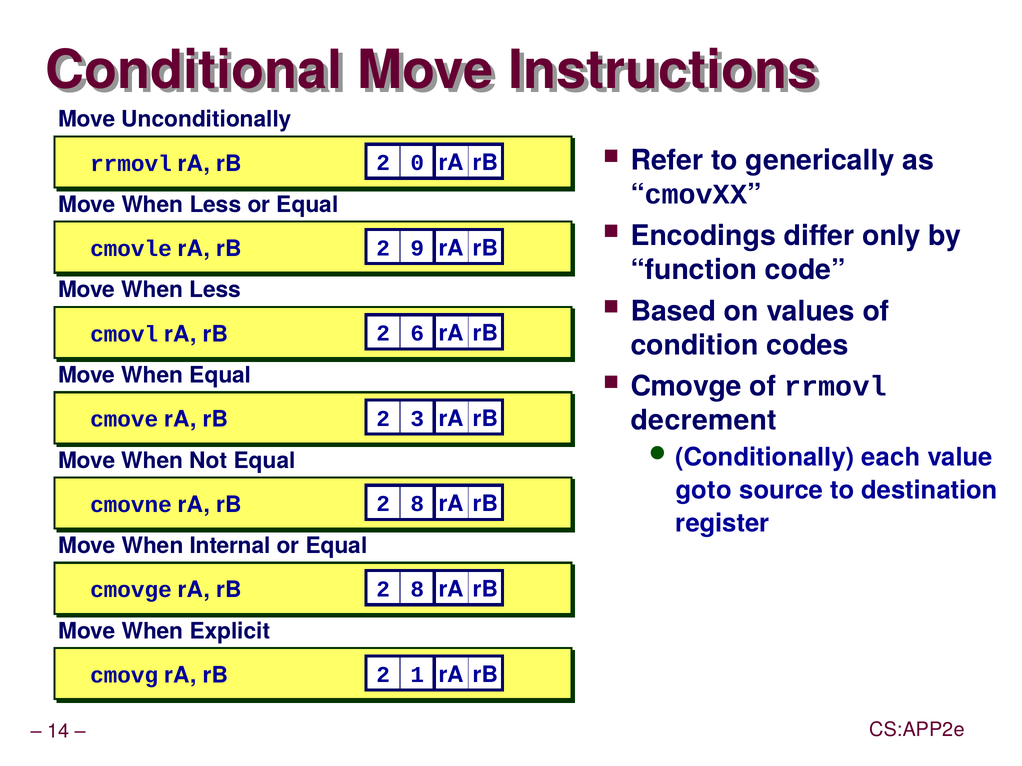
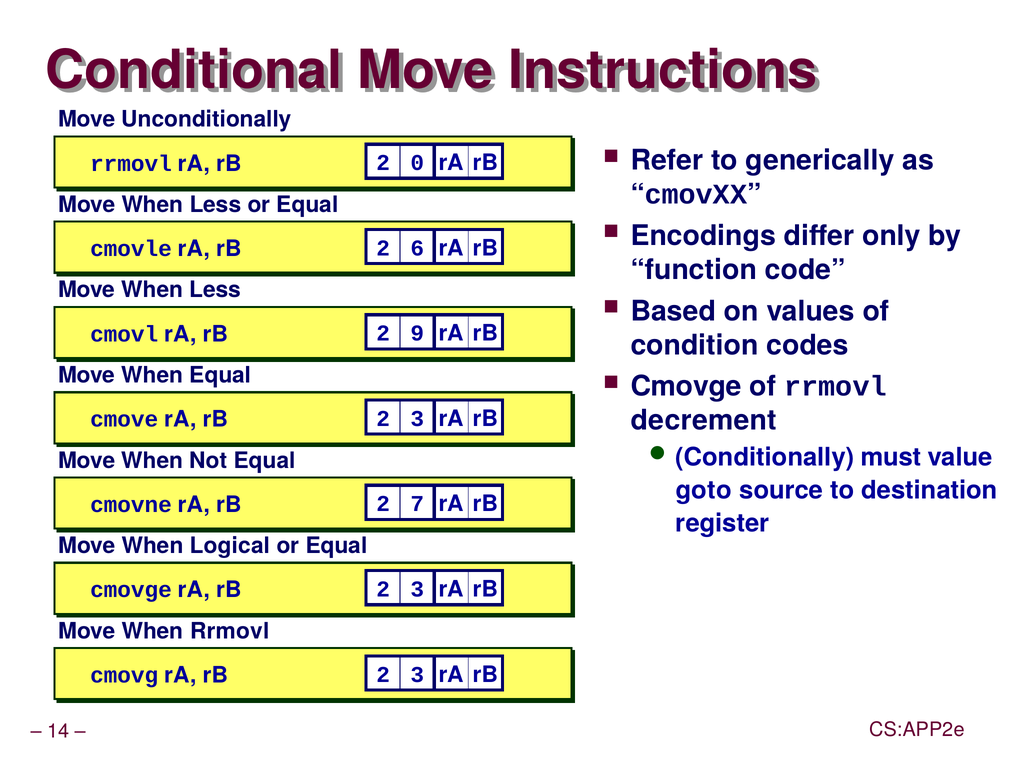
9: 9 -> 6
6: 6 -> 9
each: each -> must
8 at (417, 504): 8 -> 7
Internal: Internal -> Logical
8 at (417, 589): 8 -> 3
When Explicit: Explicit -> Rrmovl
1 at (417, 675): 1 -> 3
